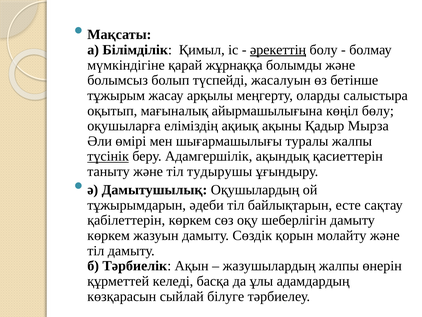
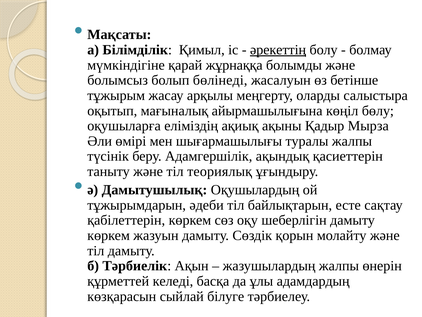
түспейді: түспейді -> бөлінеді
түсінік underline: present -> none
тудырушы: тудырушы -> теориялық
